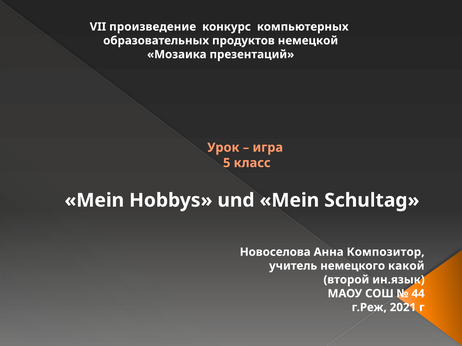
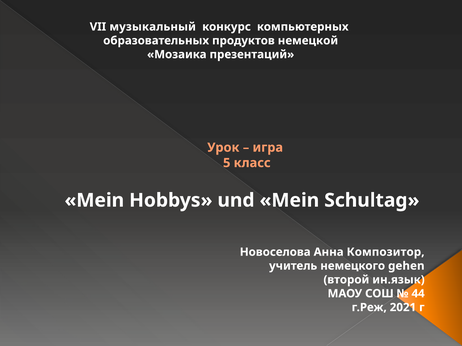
произведение: произведение -> музыкальный
какой: какой -> gehen
